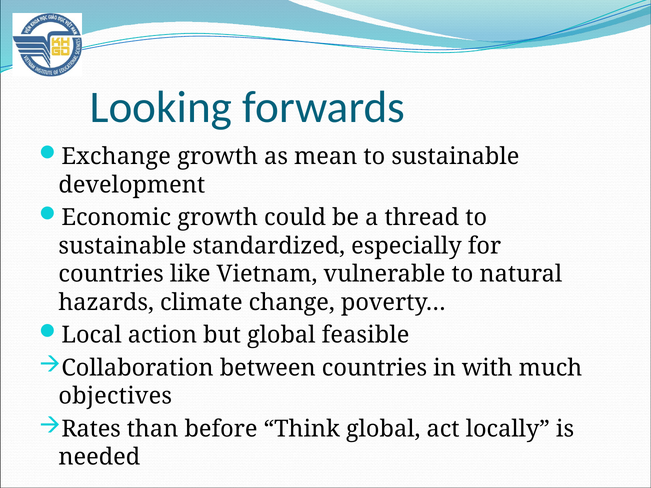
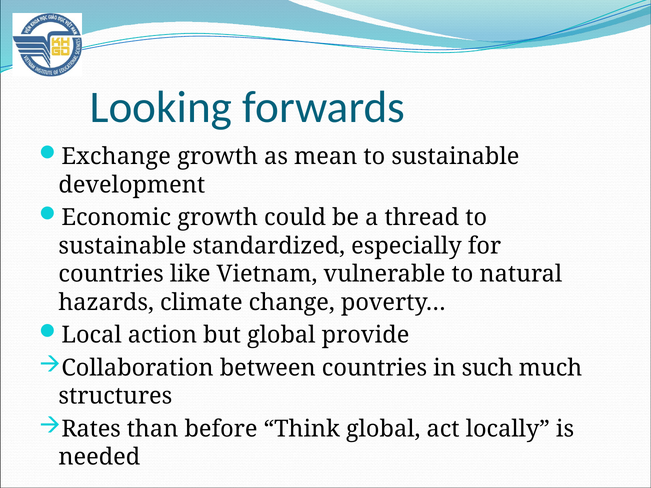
feasible: feasible -> provide
with: with -> such
objectives: objectives -> structures
